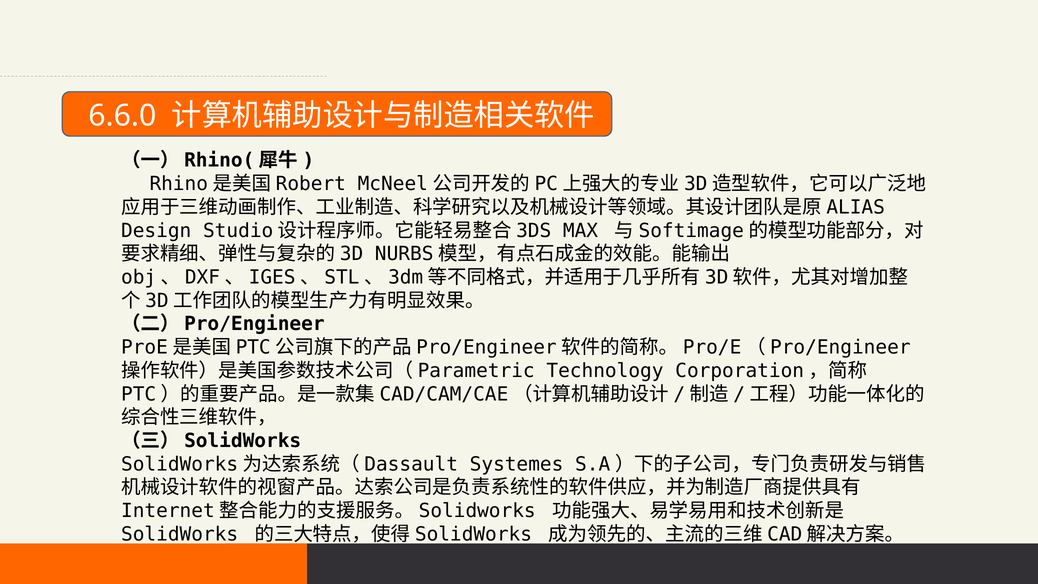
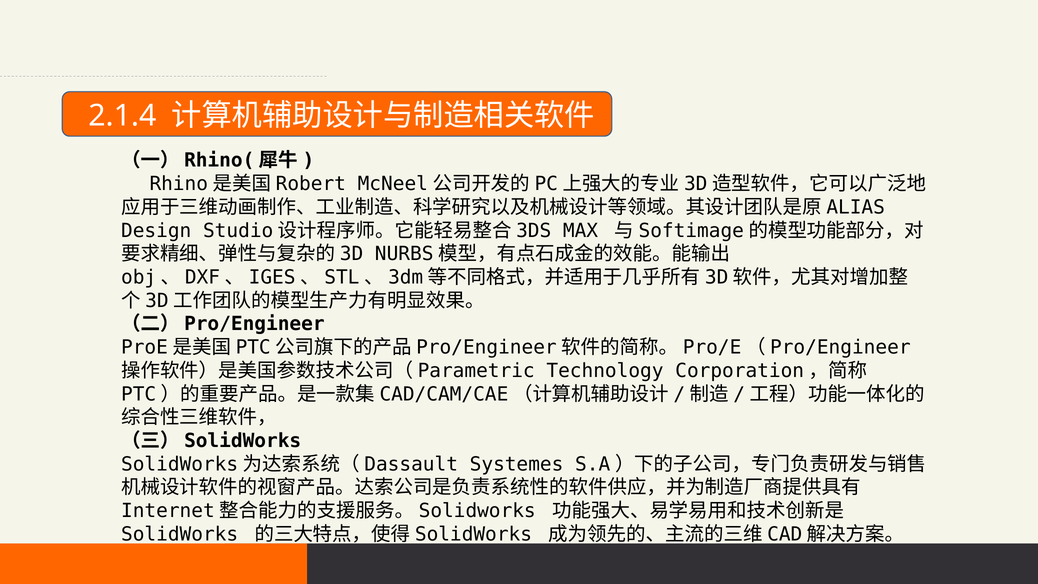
6.6.0: 6.6.0 -> 2.1.4
